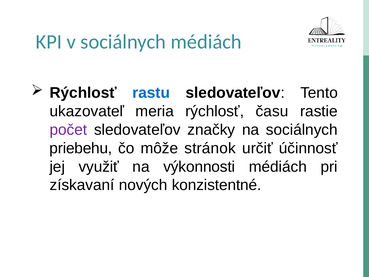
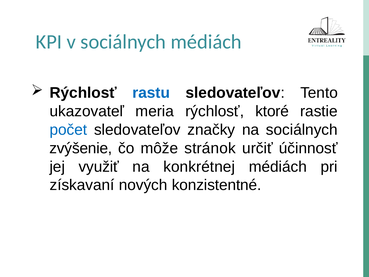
času: času -> ktoré
počet colour: purple -> blue
priebehu: priebehu -> zvýšenie
výkonnosti: výkonnosti -> konkrétnej
